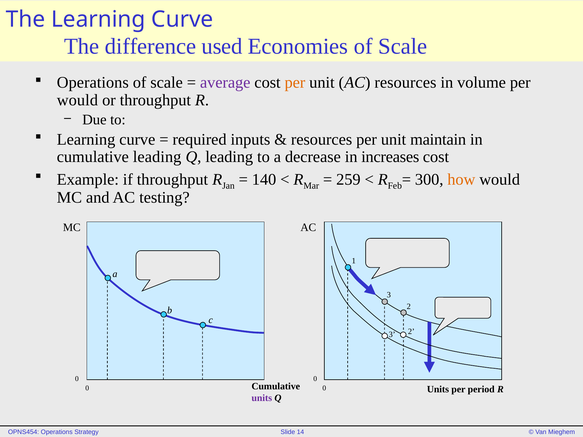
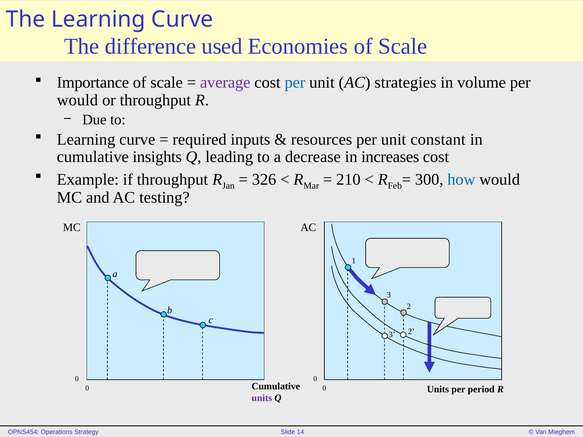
Operations at (93, 83): Operations -> Importance
per at (295, 83) colour: orange -> blue
AC resources: resources -> strategies
maintain: maintain -> constant
cumulative leading: leading -> insights
140: 140 -> 326
259: 259 -> 210
how colour: orange -> blue
